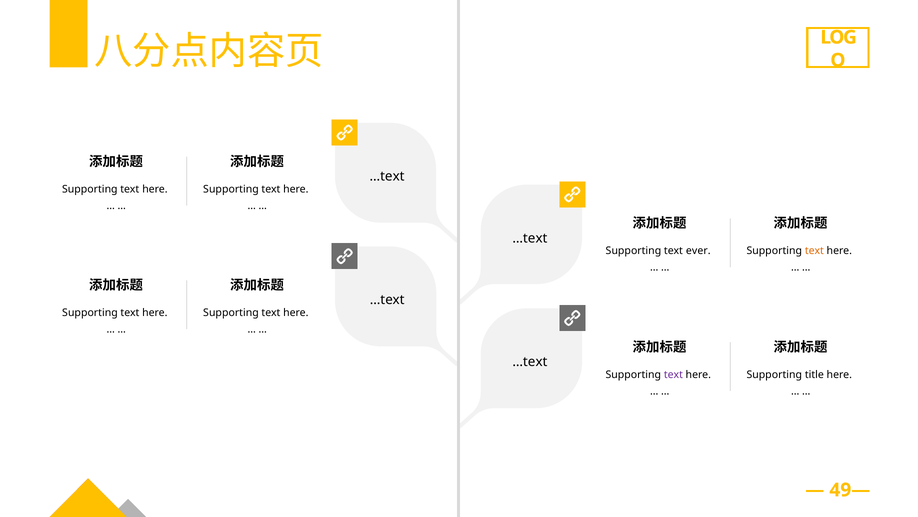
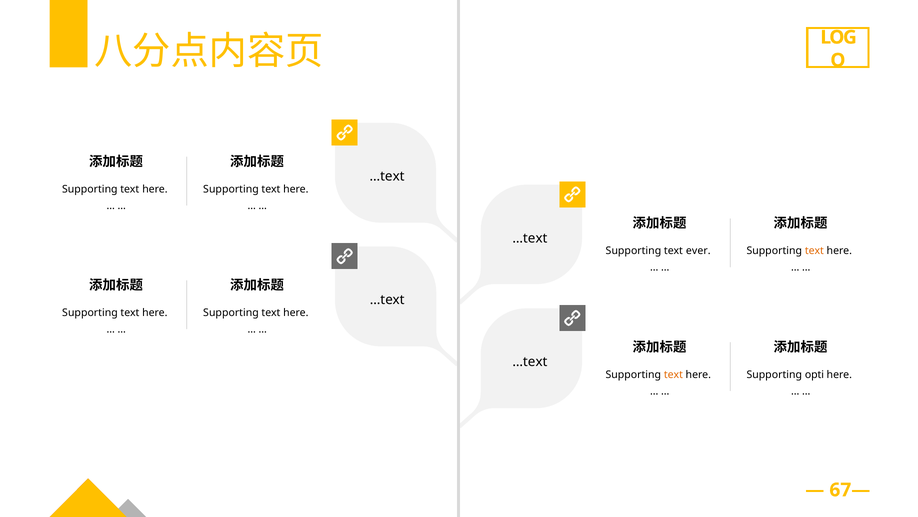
text at (673, 374) colour: purple -> orange
title: title -> opti
49—: 49— -> 67—
